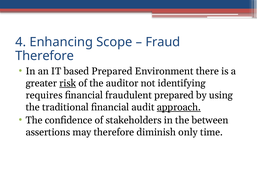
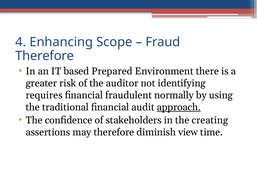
risk underline: present -> none
fraudulent prepared: prepared -> normally
between: between -> creating
only: only -> view
